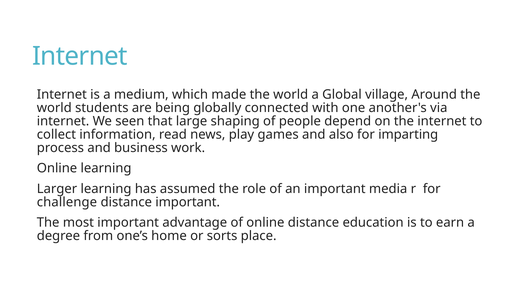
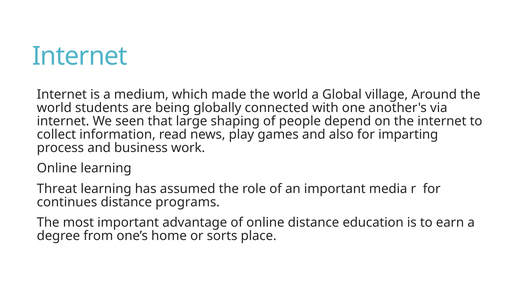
Larger: Larger -> Threat
challenge: challenge -> continues
distance important: important -> programs
